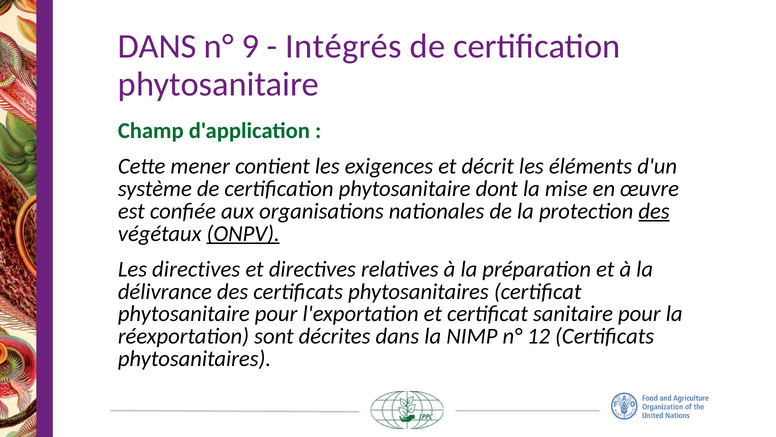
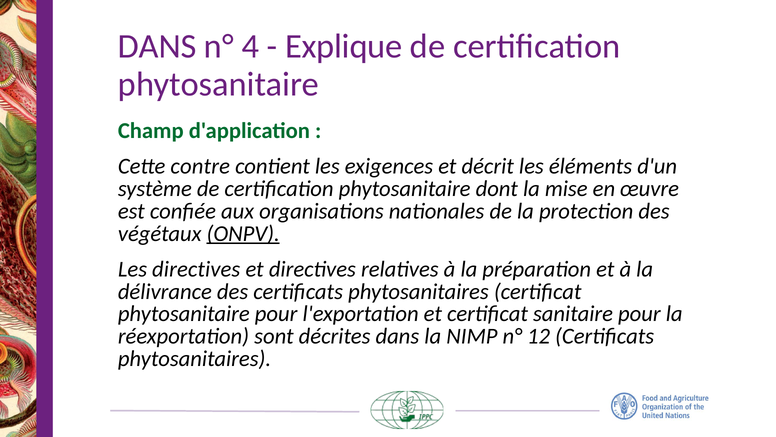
9: 9 -> 4
Intégrés: Intégrés -> Explique
mener: mener -> contre
des at (654, 211) underline: present -> none
